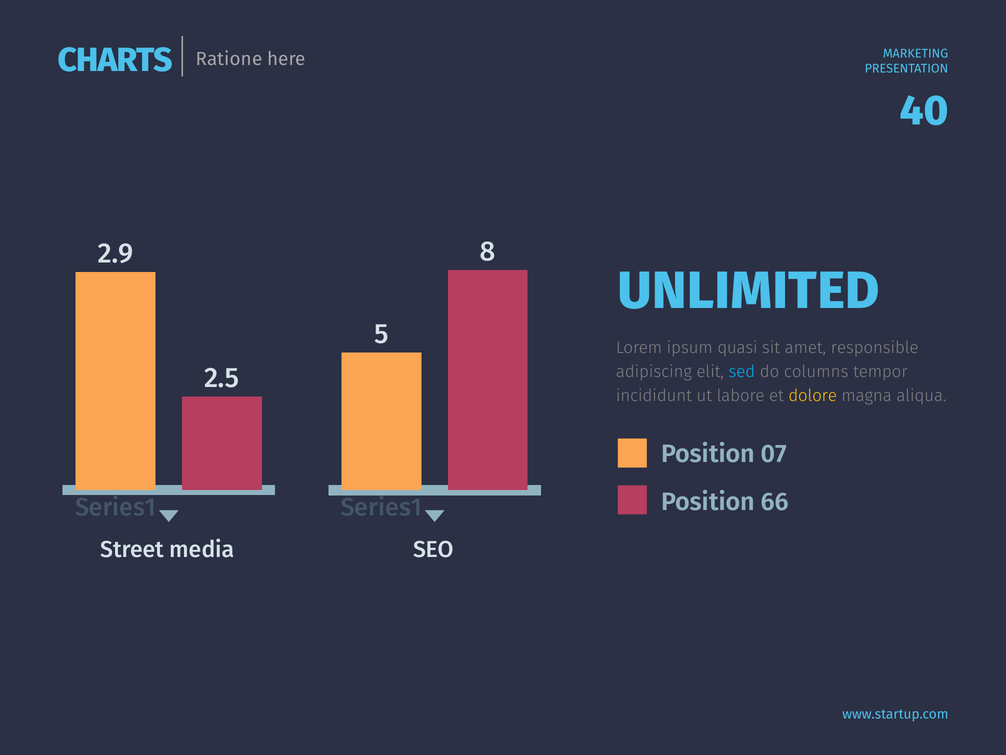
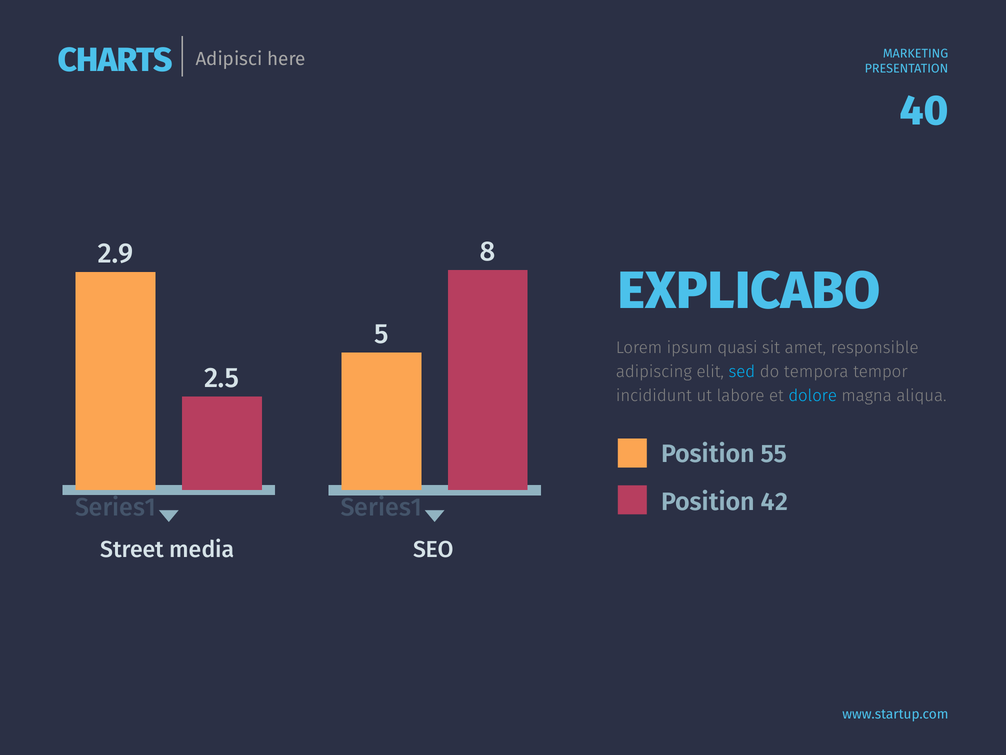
Ratione: Ratione -> Adipisci
UNLIMITED: UNLIMITED -> EXPLICABO
columns: columns -> tempora
dolore colour: yellow -> light blue
07: 07 -> 55
66: 66 -> 42
